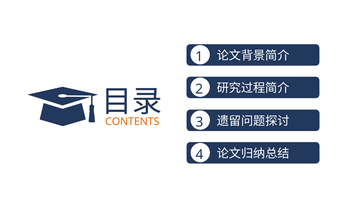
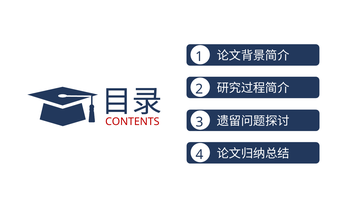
CONTENTS colour: orange -> red
